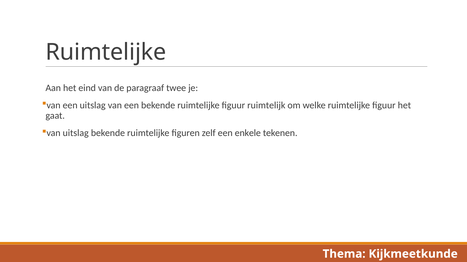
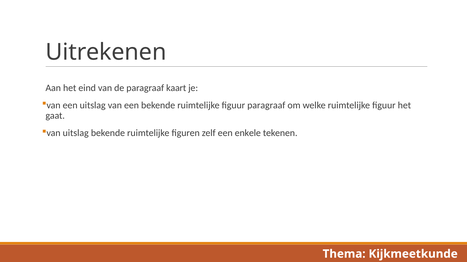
Ruimtelijke at (106, 52): Ruimtelijke -> Uitrekenen
twee: twee -> kaart
figuur ruimtelijk: ruimtelijk -> paragraaf
